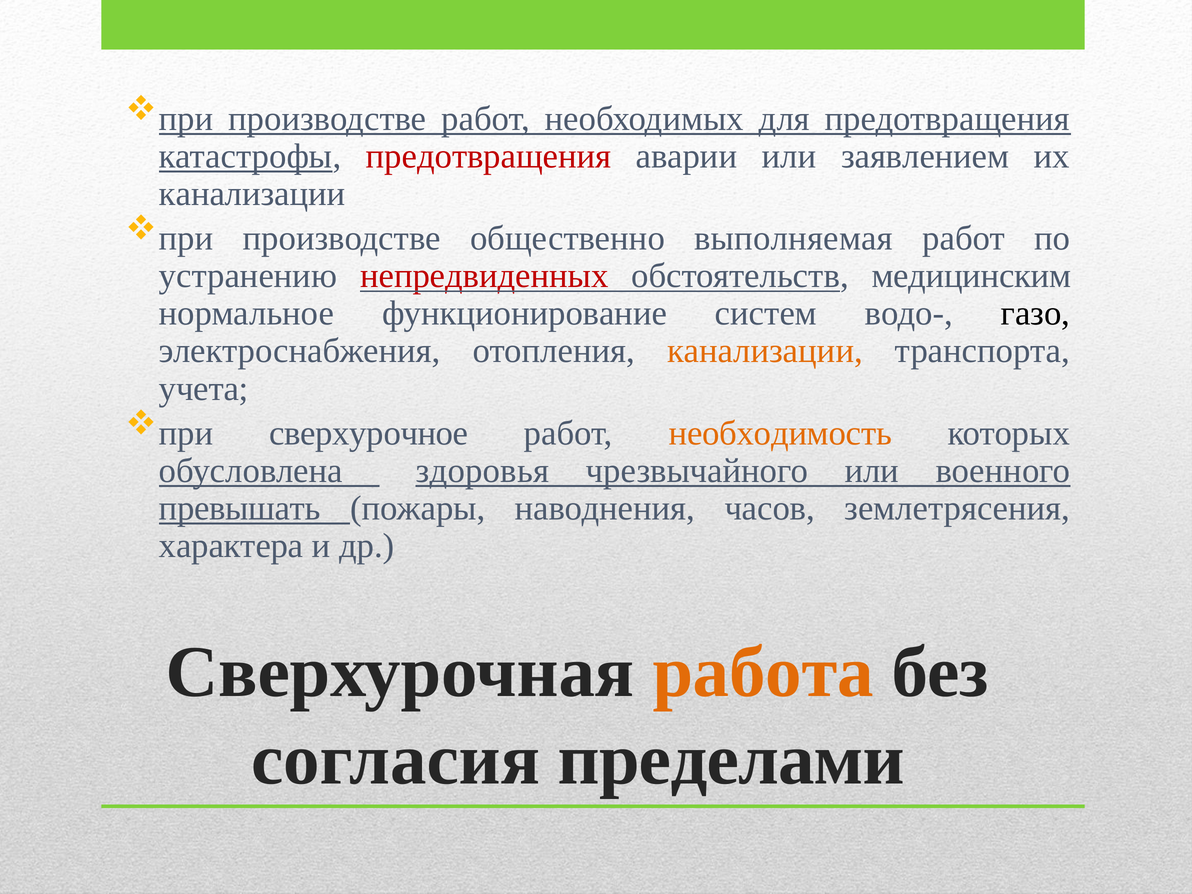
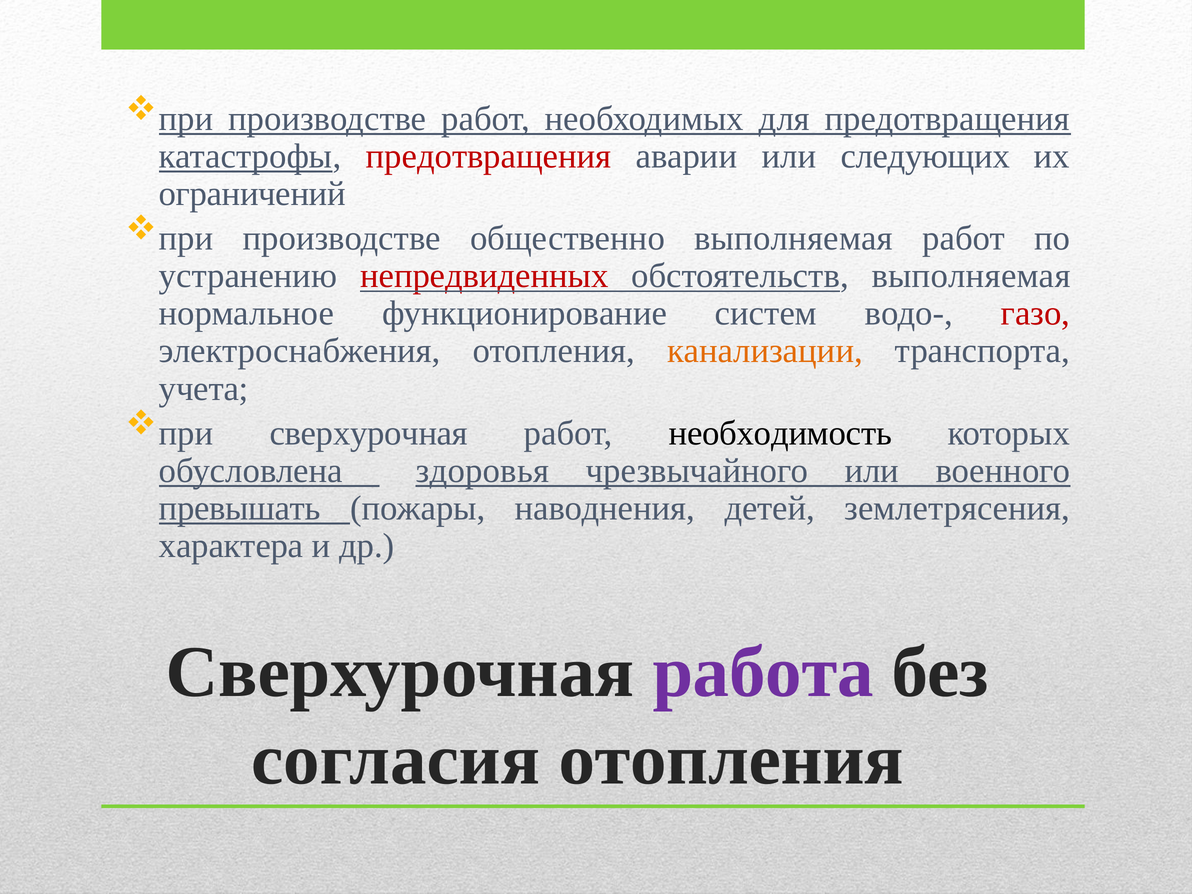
заявлением: заявлением -> следующих
канализации at (252, 194): канализации -> ограничений
обстоятельств медицинским: медицинским -> выполняемая
газо colour: black -> red
при сверхурочное: сверхурочное -> сверхурочная
необходимость colour: orange -> black
часов: часов -> детей
работа colour: orange -> purple
согласия пределами: пределами -> отопления
